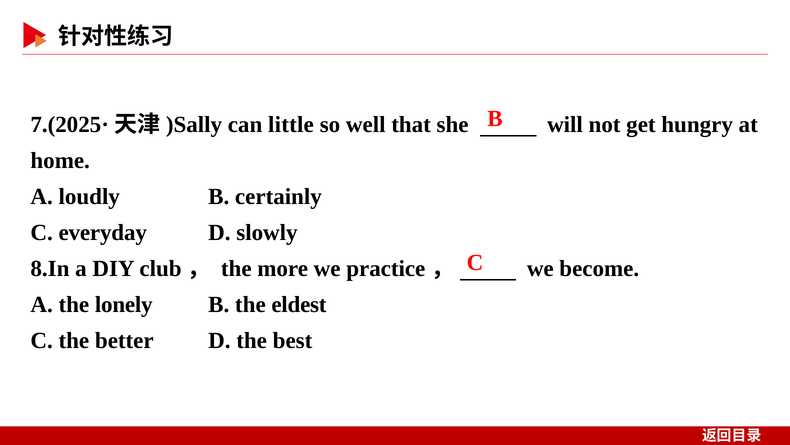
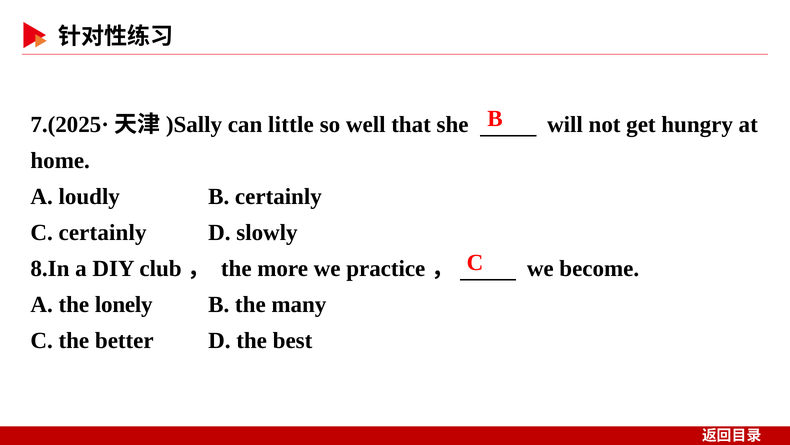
C everyday: everyday -> certainly
eldest: eldest -> many
